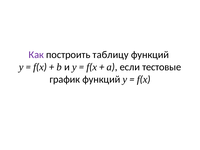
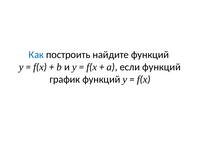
Как colour: purple -> blue
таблицу: таблицу -> найдите
если тестовые: тестовые -> функций
